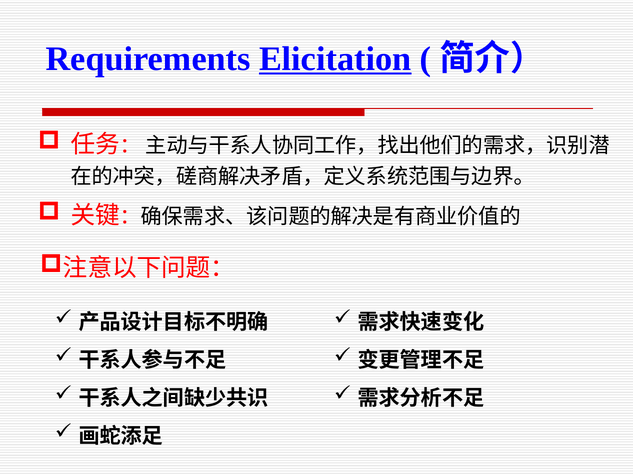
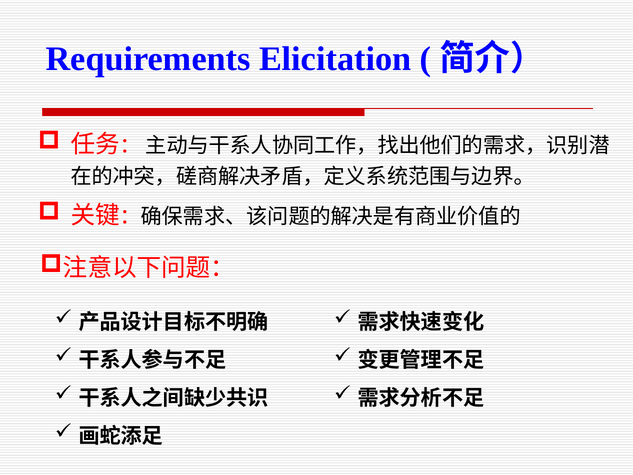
Elicitation underline: present -> none
